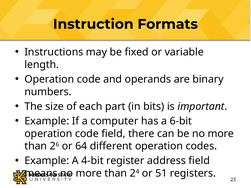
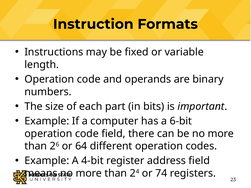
51: 51 -> 74
